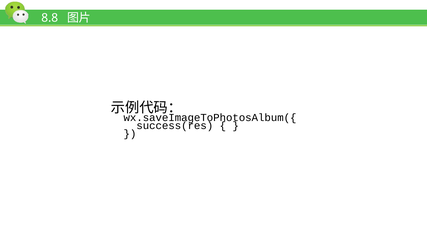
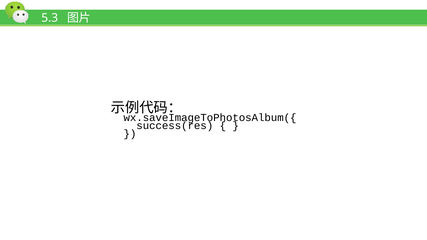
8.8: 8.8 -> 5.3
